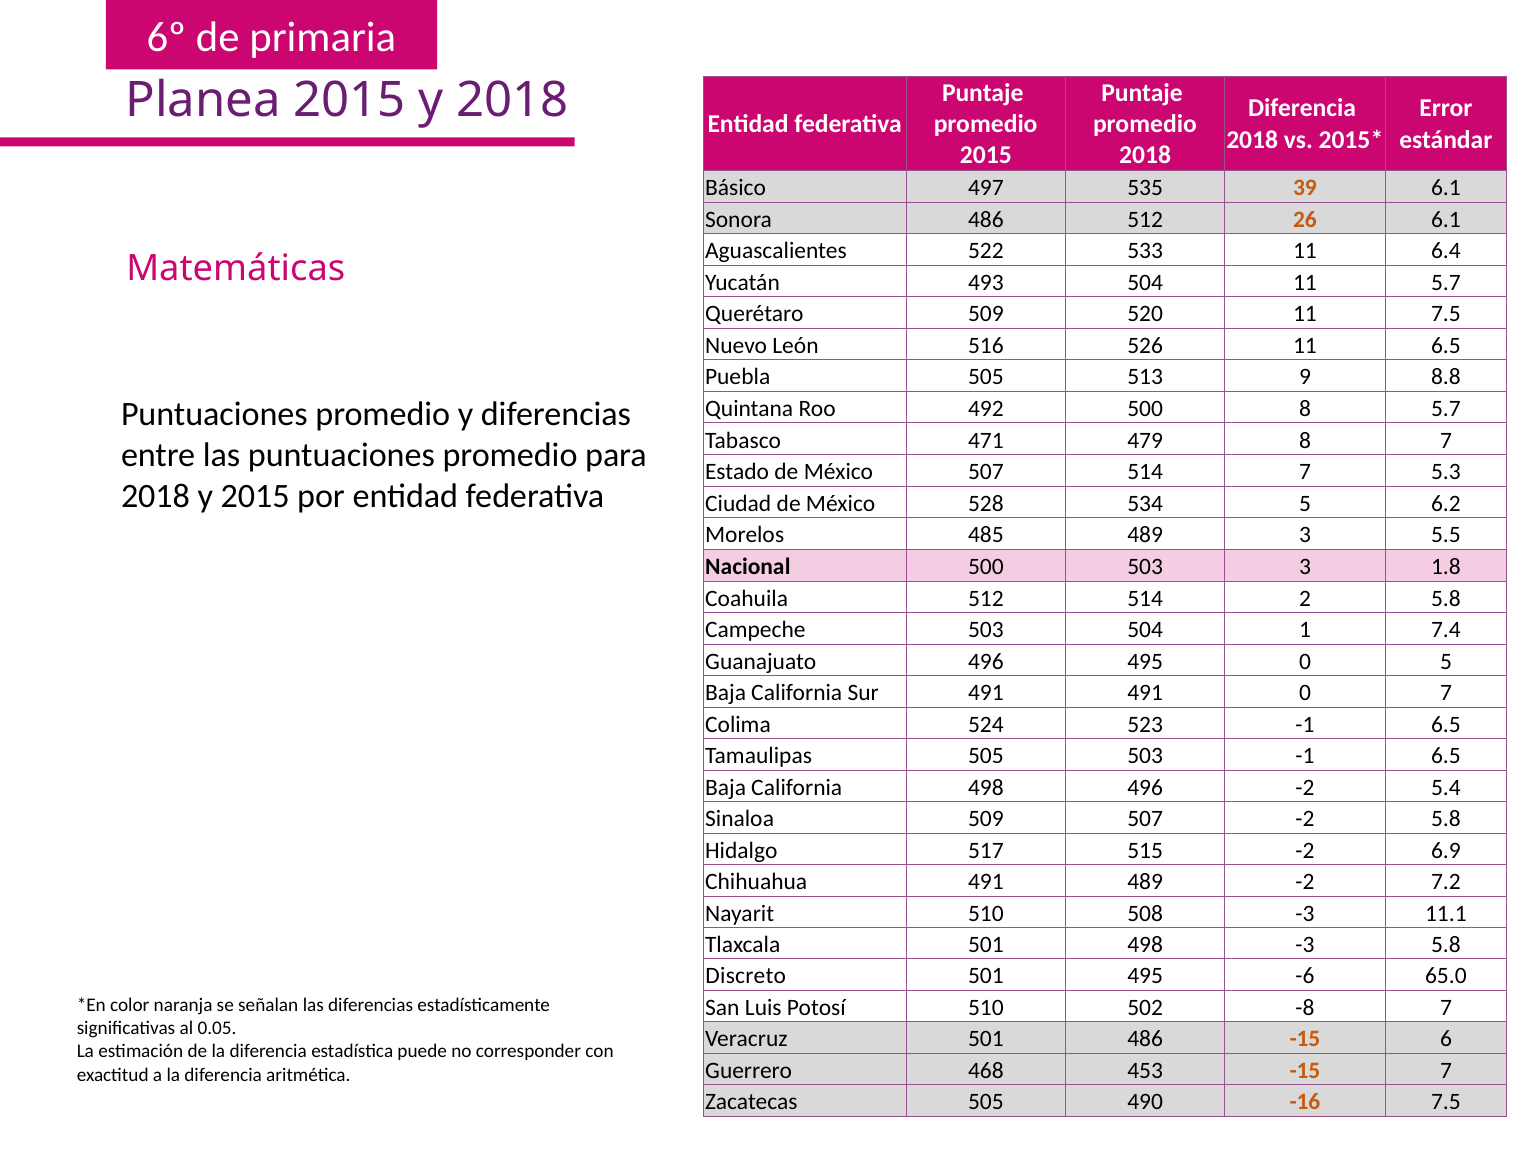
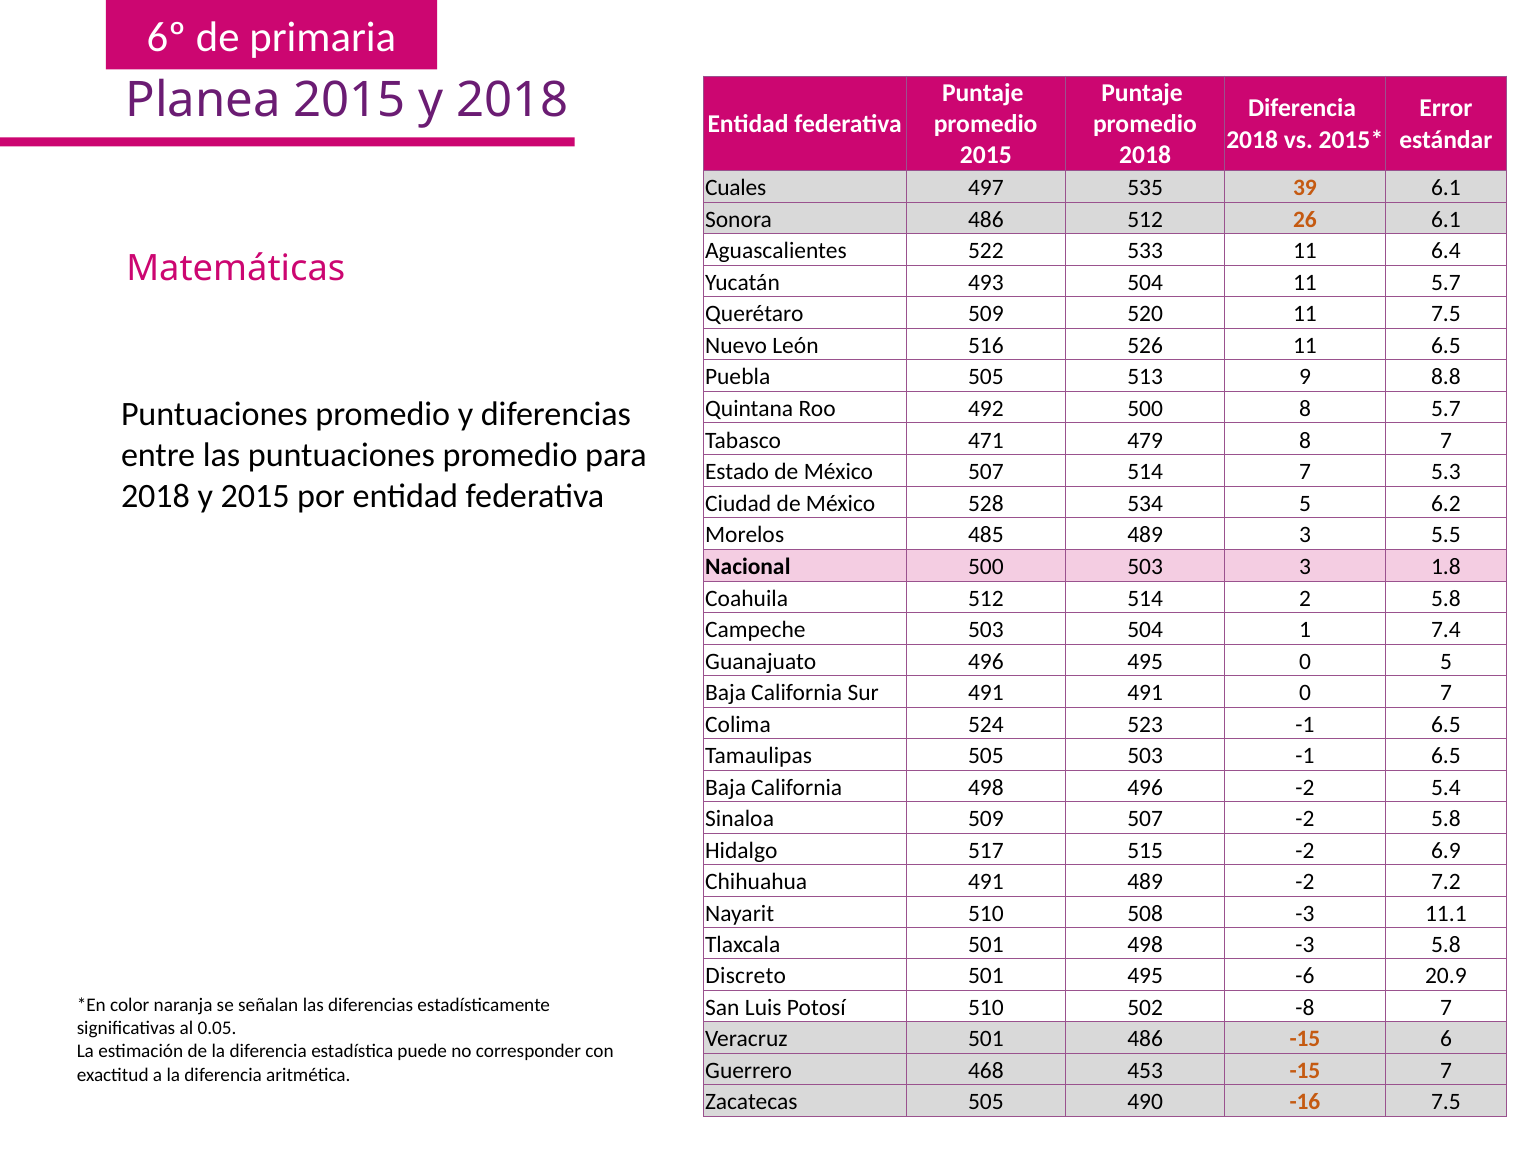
Básico: Básico -> Cuales
65.0: 65.0 -> 20.9
